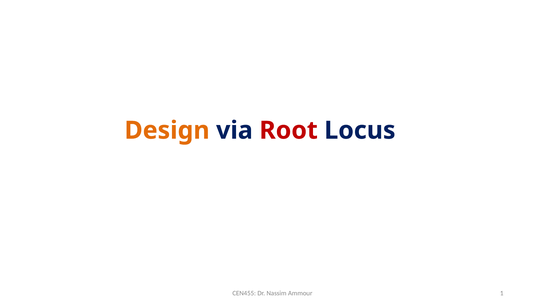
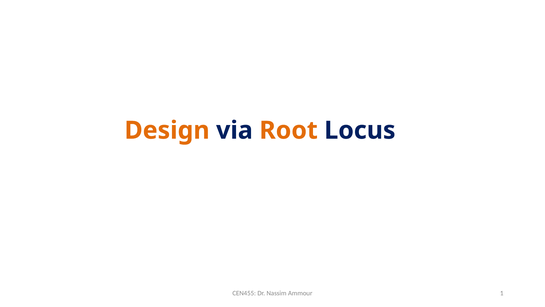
Root colour: red -> orange
